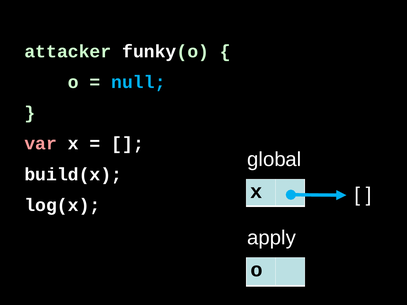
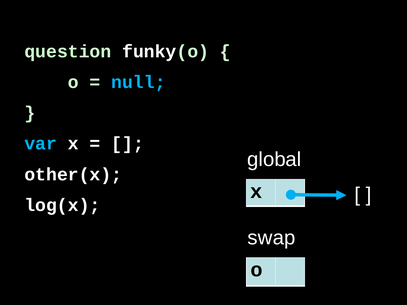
attacker: attacker -> question
var colour: pink -> light blue
build(x: build(x -> other(x
apply: apply -> swap
